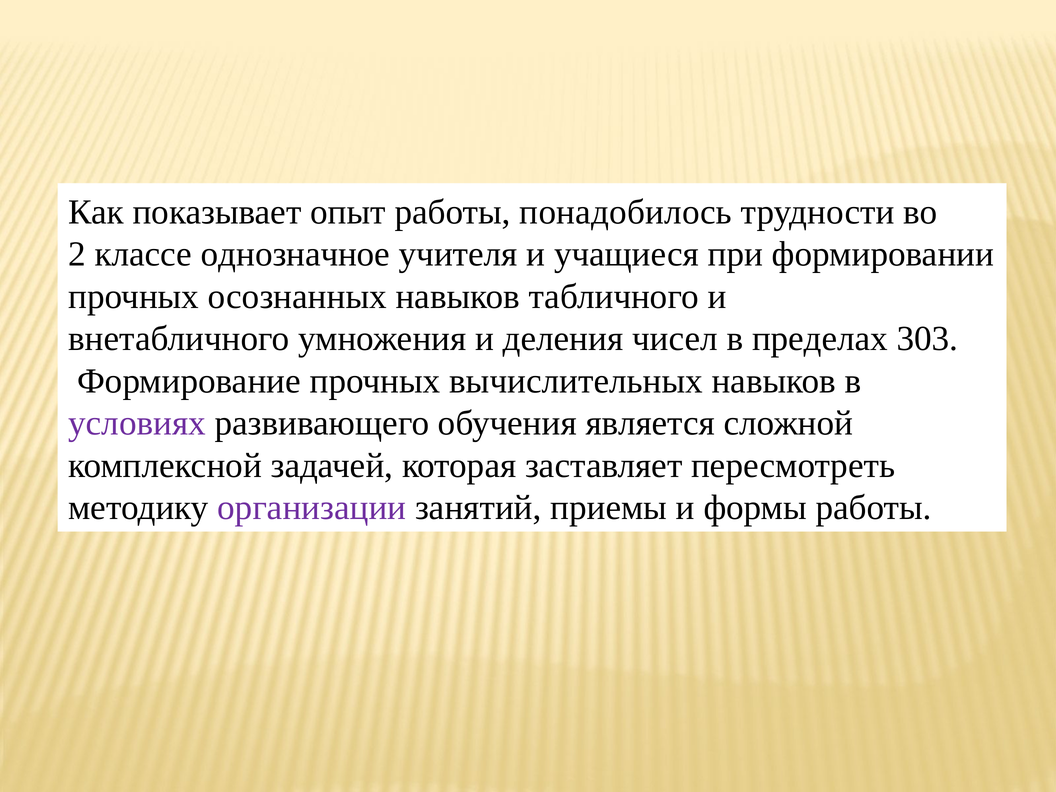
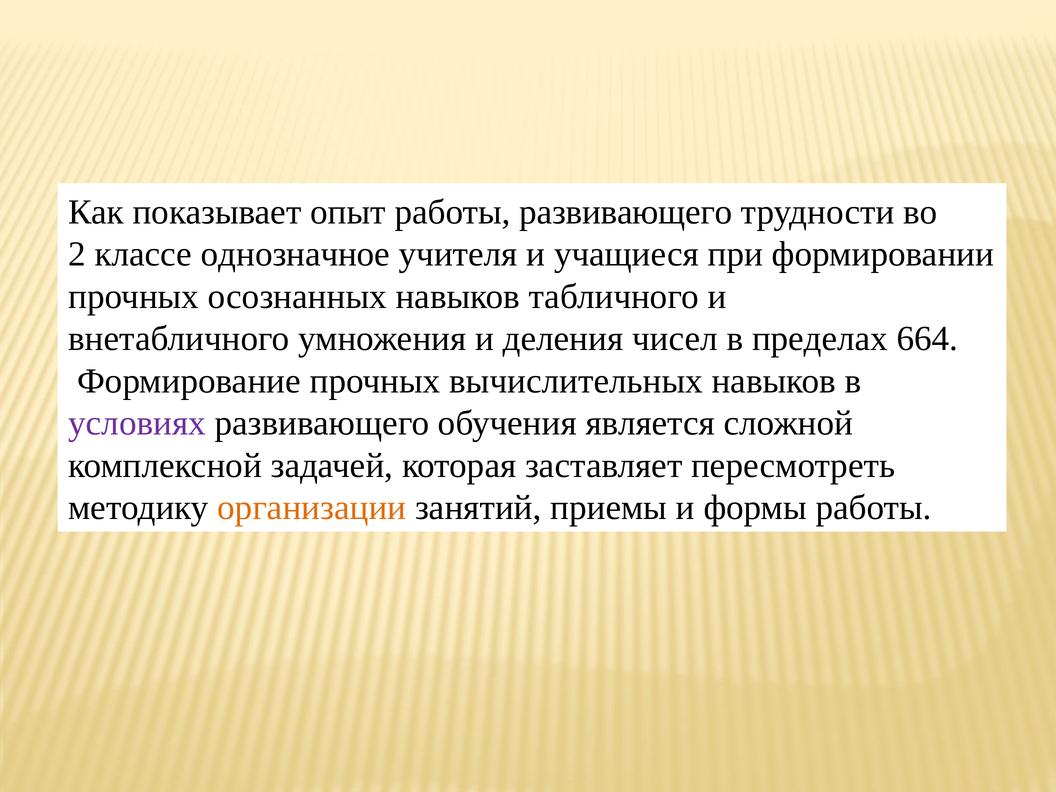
работы понадобилось: понадобилось -> развивающего
303: 303 -> 664
организации colour: purple -> orange
